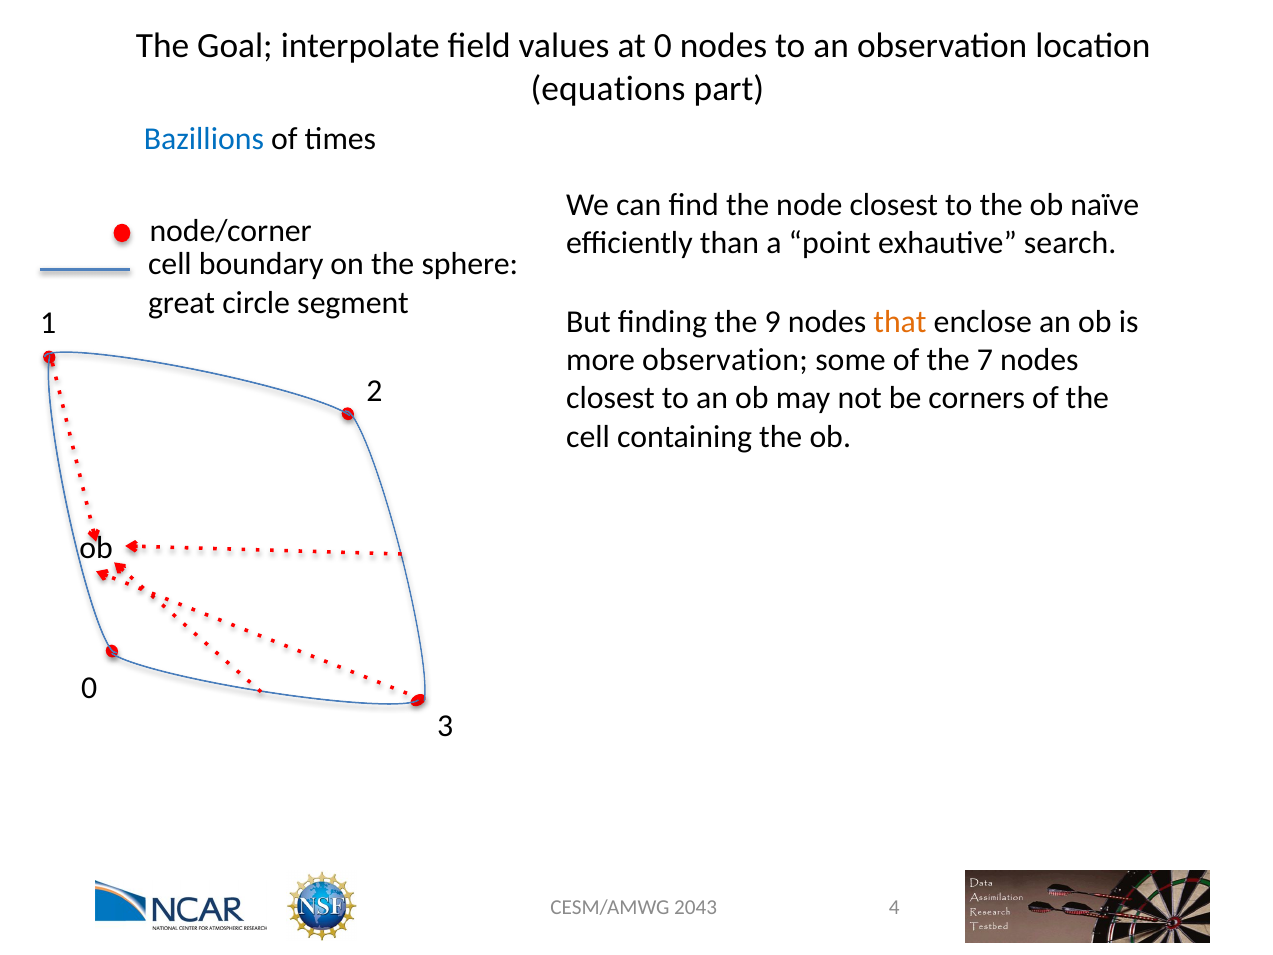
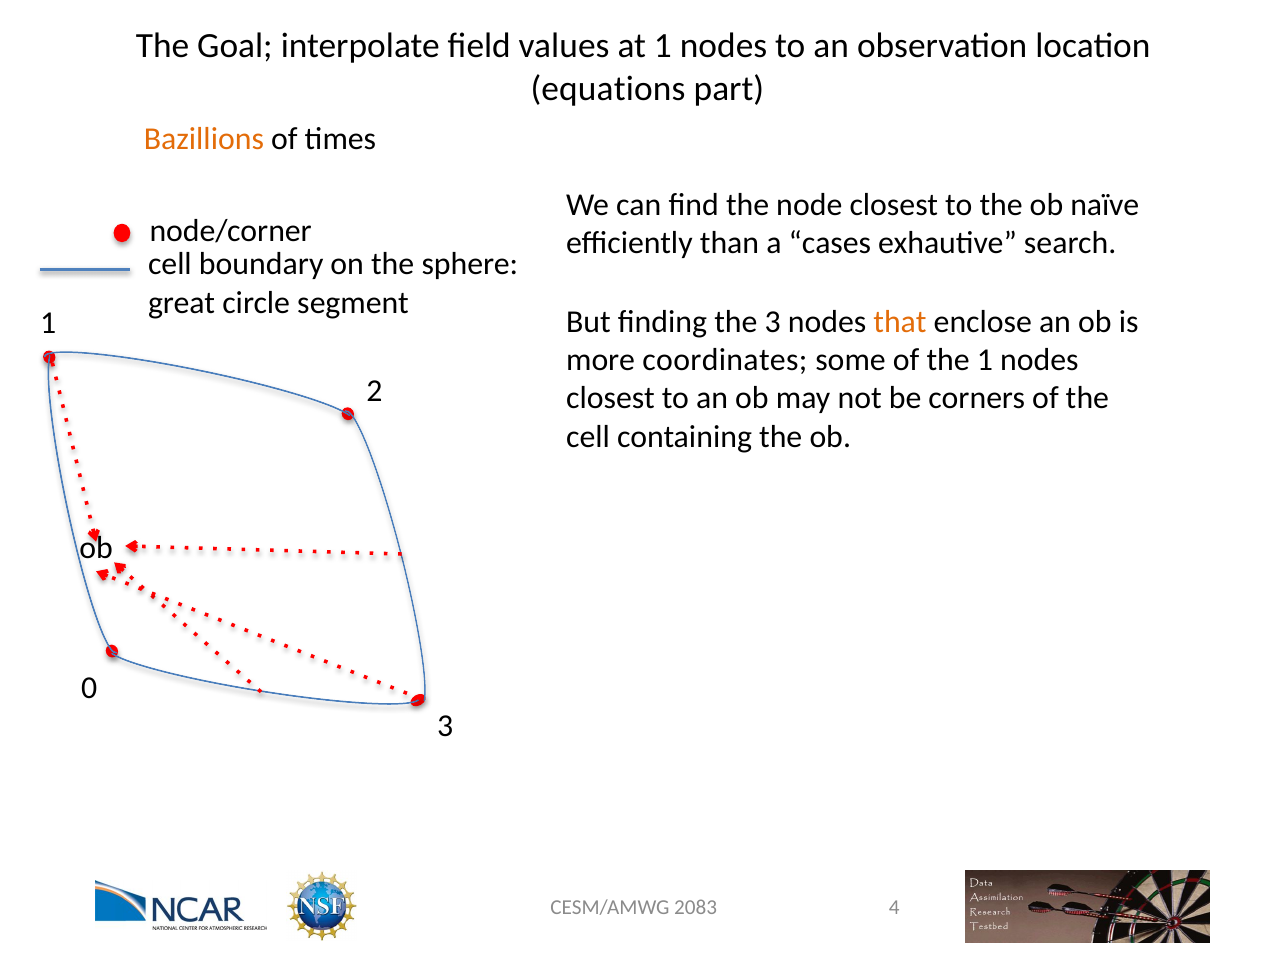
at 0: 0 -> 1
Bazillions colour: blue -> orange
point: point -> cases
the 9: 9 -> 3
more observation: observation -> coordinates
the 7: 7 -> 1
2043: 2043 -> 2083
